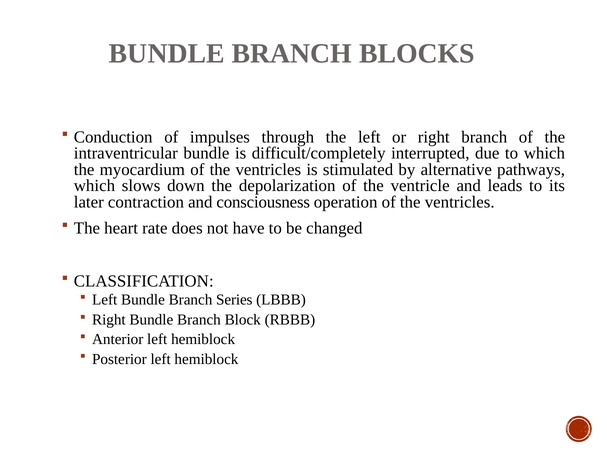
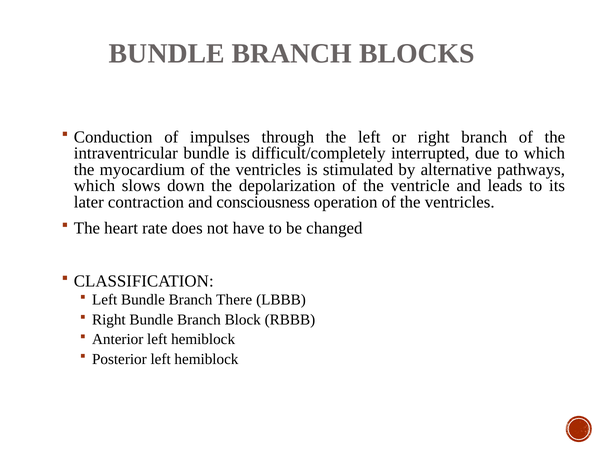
Series: Series -> There
